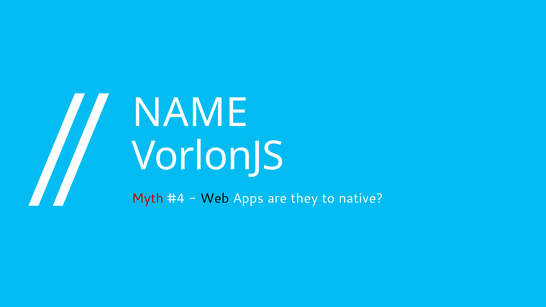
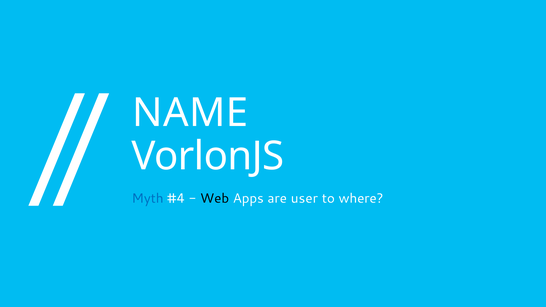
Myth colour: red -> blue
they: they -> user
native: native -> where
